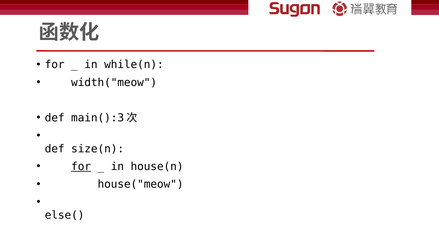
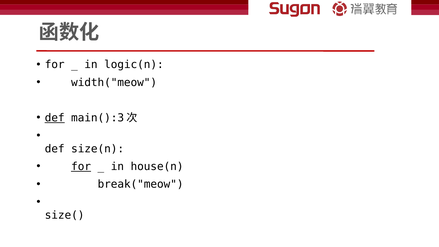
while(n: while(n -> logic(n
def at (55, 118) underline: none -> present
house("meow: house("meow -> break("meow
else(: else( -> size(
